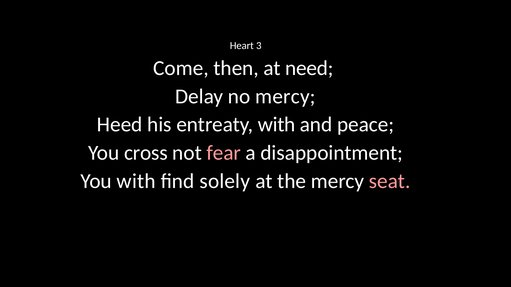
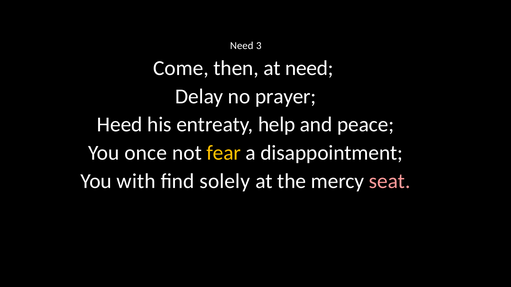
Heart at (242, 46): Heart -> Need
no mercy: mercy -> prayer
entreaty with: with -> help
cross: cross -> once
fear colour: pink -> yellow
